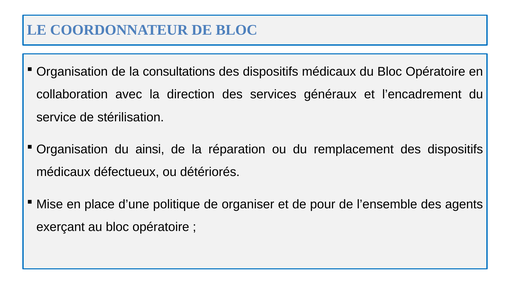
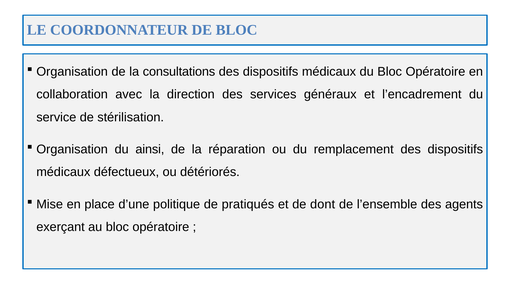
organiser: organiser -> pratiqués
pour: pour -> dont
